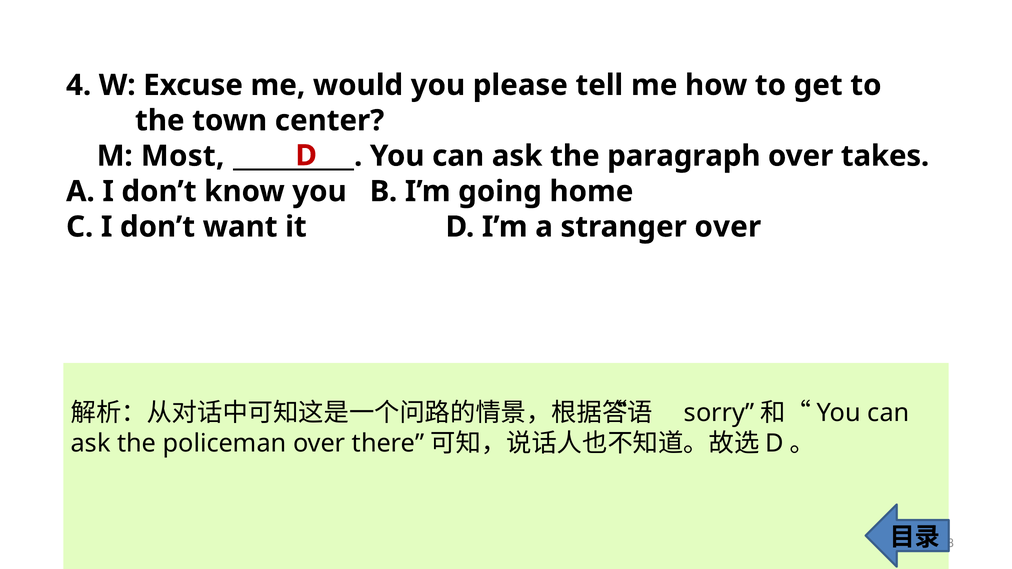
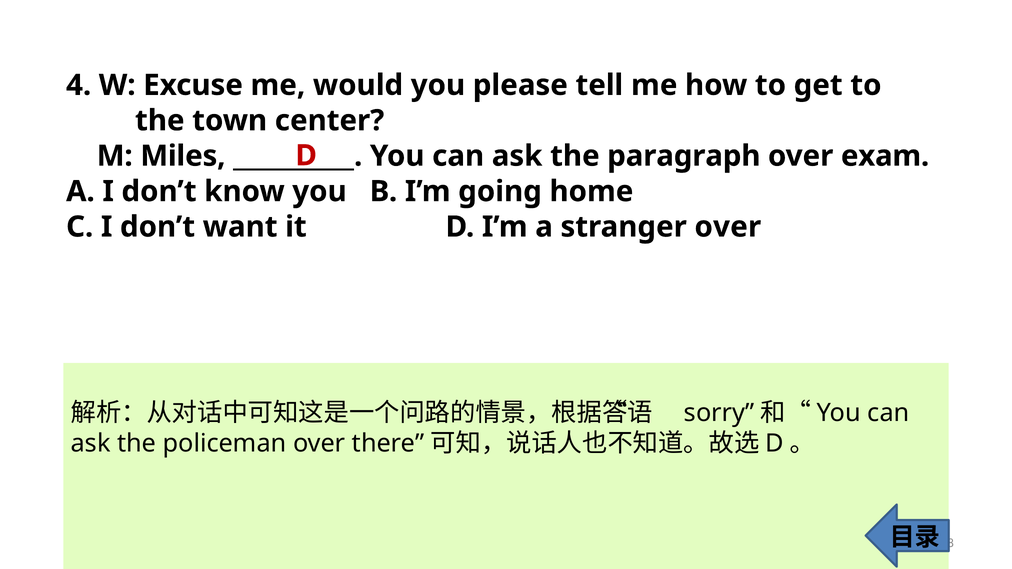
Most: Most -> Miles
takes: takes -> exam
